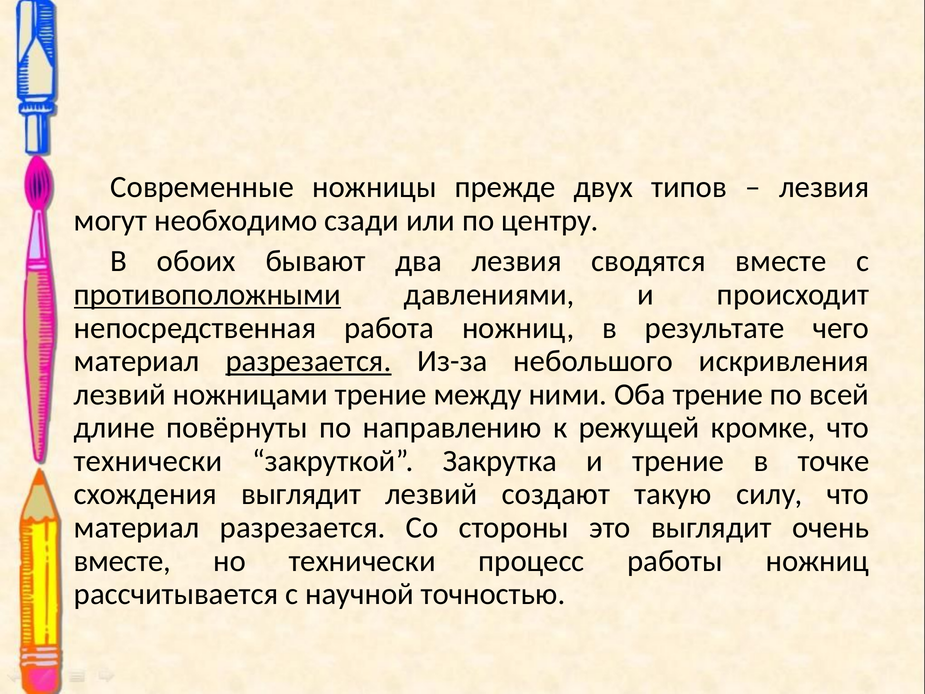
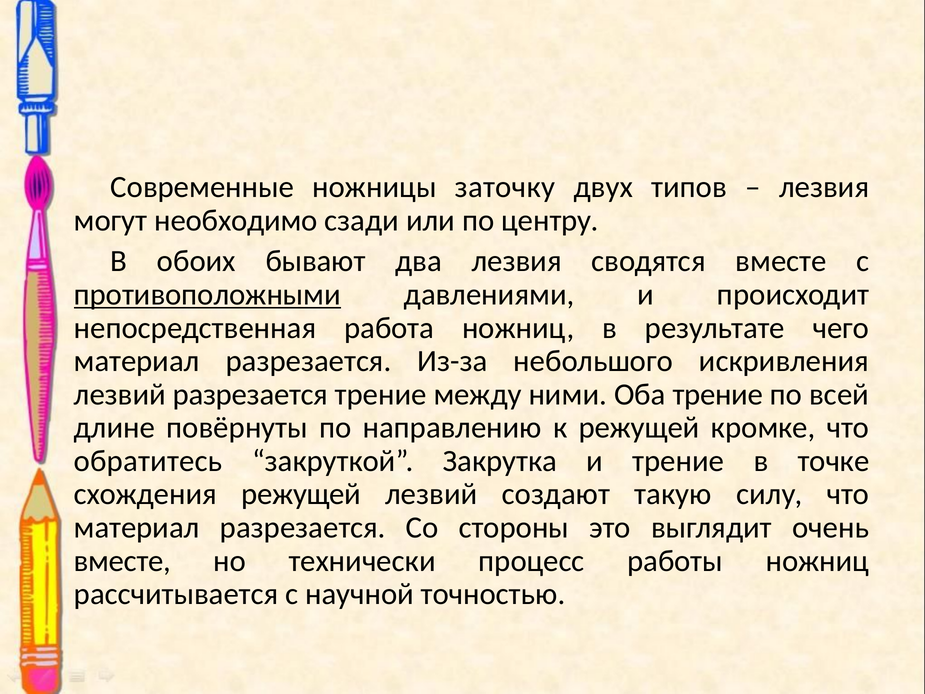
прежде: прежде -> заточку
разрезается at (309, 361) underline: present -> none
лезвий ножницами: ножницами -> разрезается
технически at (148, 461): технически -> обратитесь
схождения выглядит: выглядит -> режущей
